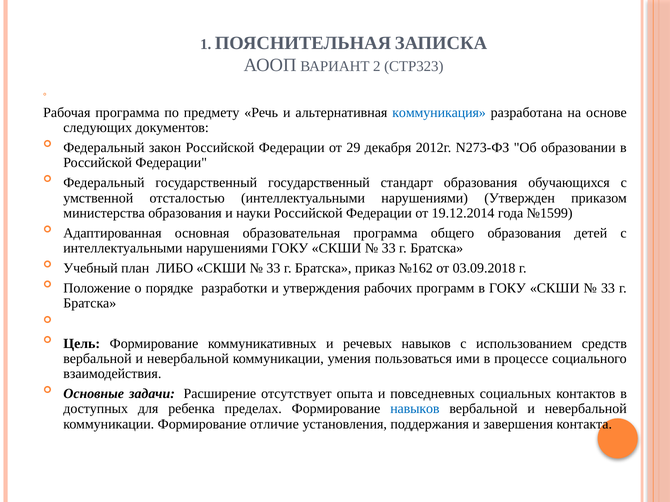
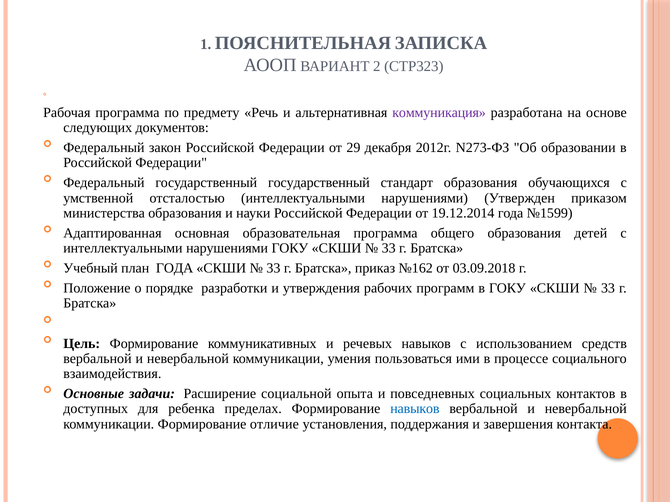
коммуникация colour: blue -> purple
план ЛИБО: ЛИБО -> ГОДА
отсутствует: отсутствует -> социальной
